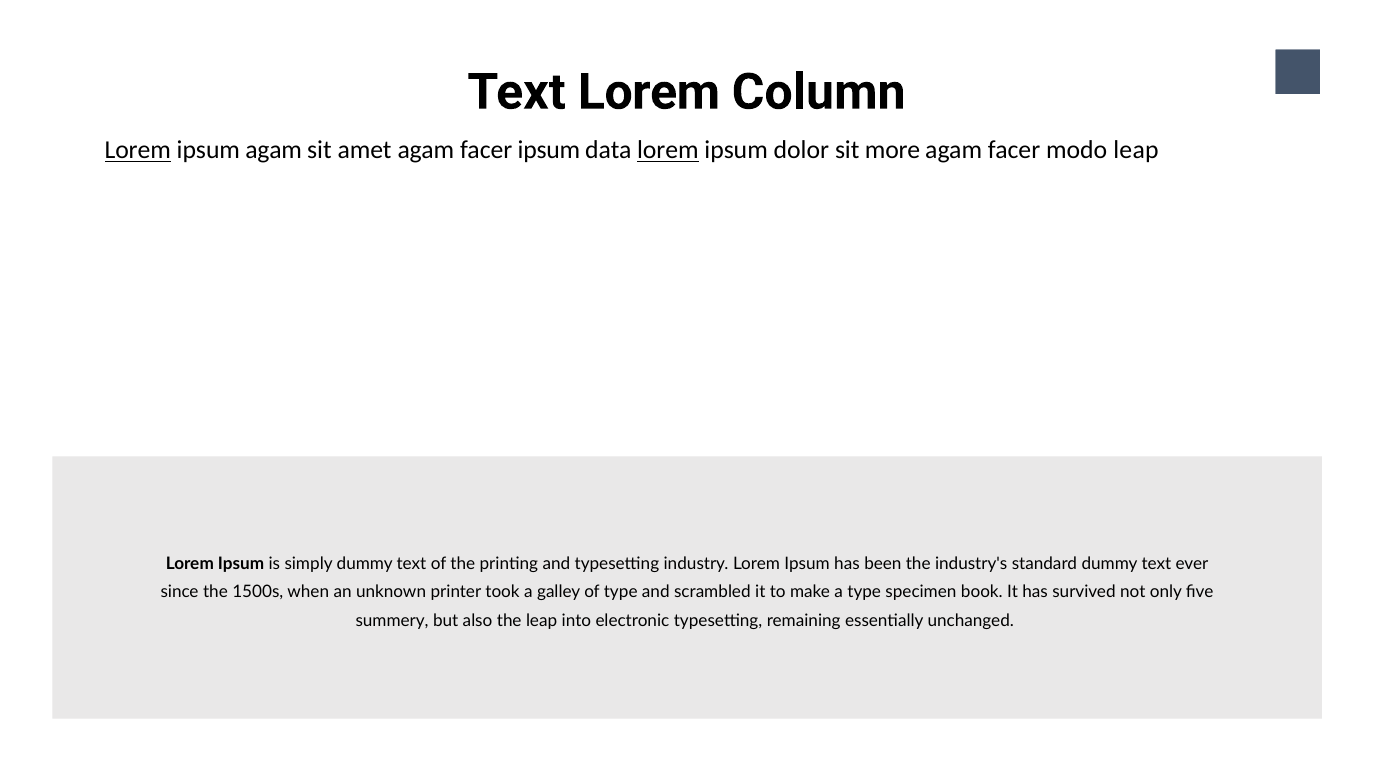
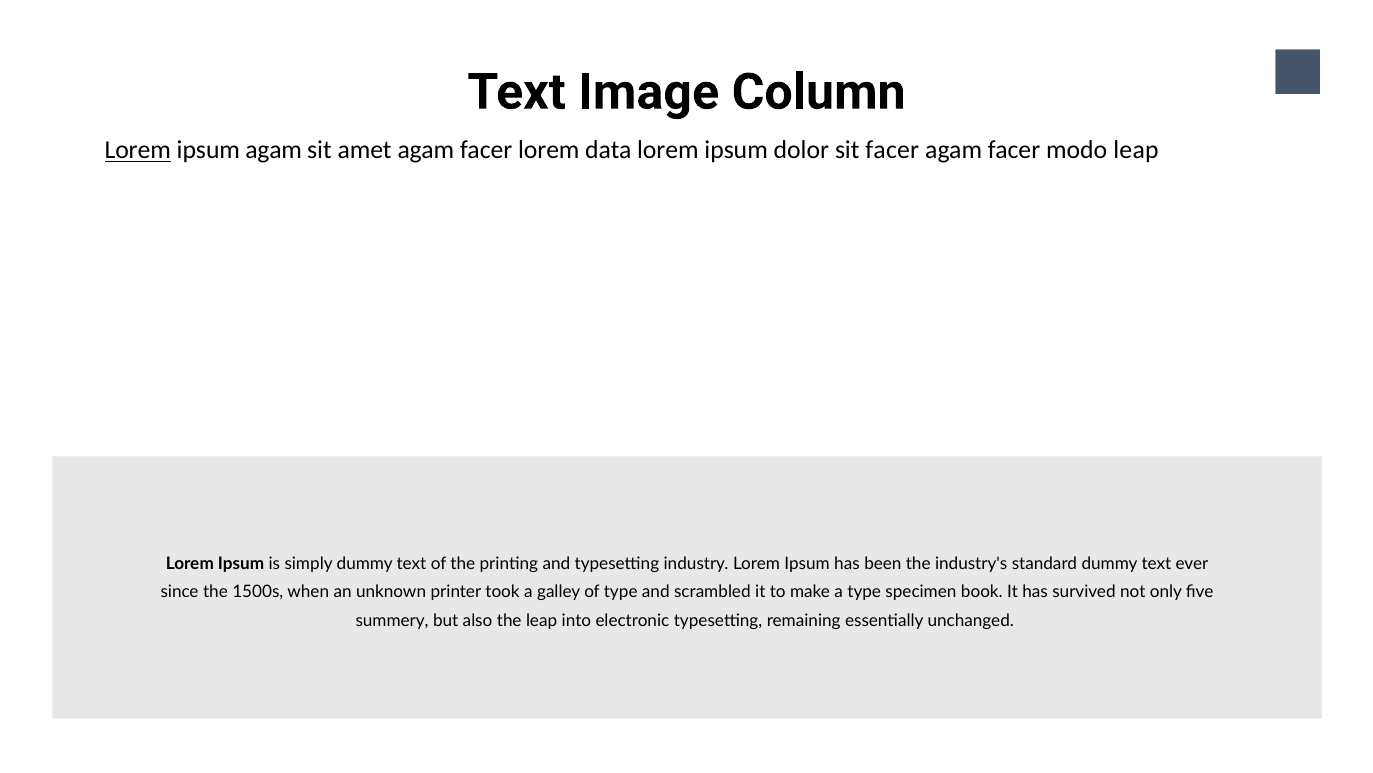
Text Lorem: Lorem -> Image
facer ipsum: ipsum -> lorem
lorem at (668, 150) underline: present -> none
sit more: more -> facer
